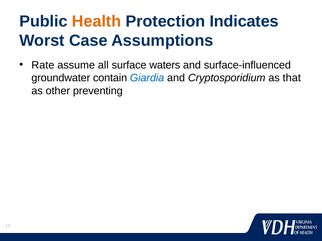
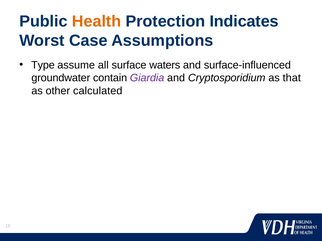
Rate: Rate -> Type
Giardia colour: blue -> purple
preventing: preventing -> calculated
